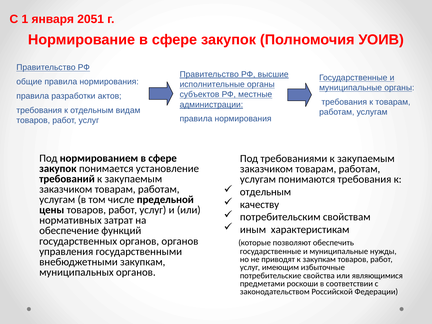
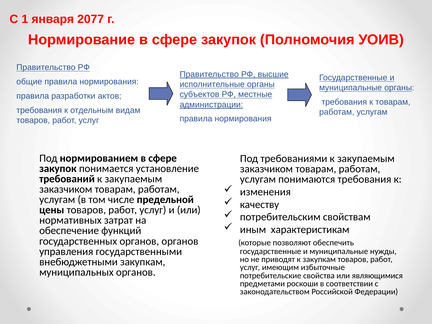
2051: 2051 -> 2077
отдельным at (265, 192): отдельным -> изменения
